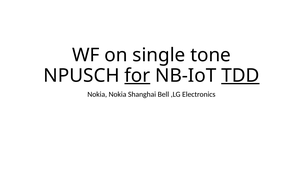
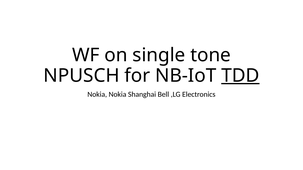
for underline: present -> none
